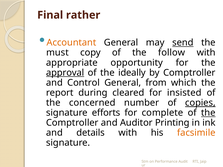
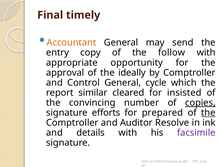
rather: rather -> timely
send underline: present -> none
must: must -> entry
approval underline: present -> none
from: from -> cycle
during: during -> similar
concerned: concerned -> convincing
complete: complete -> prepared
Printing: Printing -> Resolve
facsimile colour: orange -> purple
